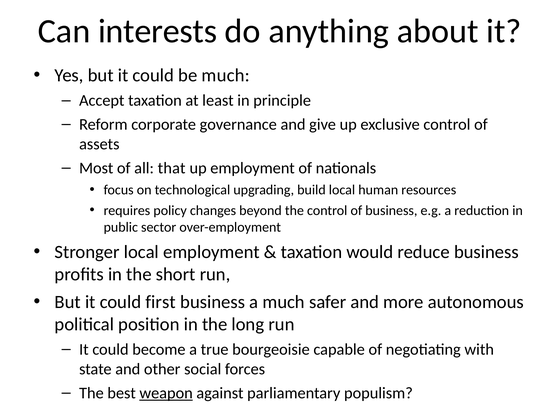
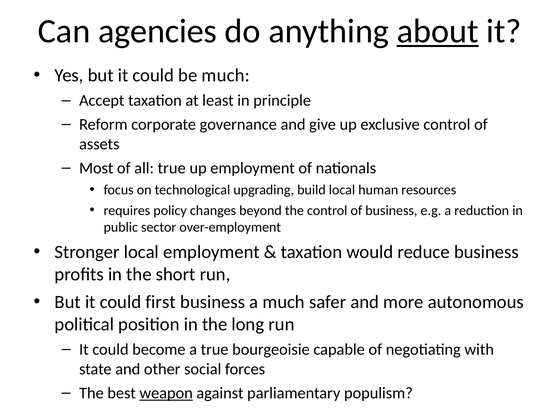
interests: interests -> agencies
about underline: none -> present
all that: that -> true
